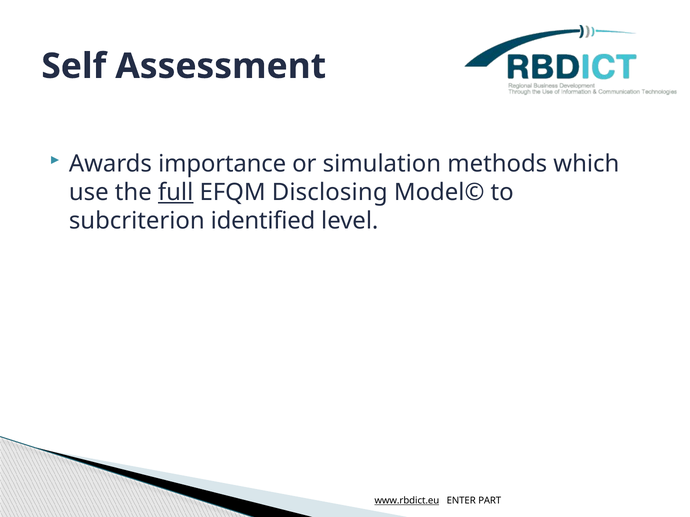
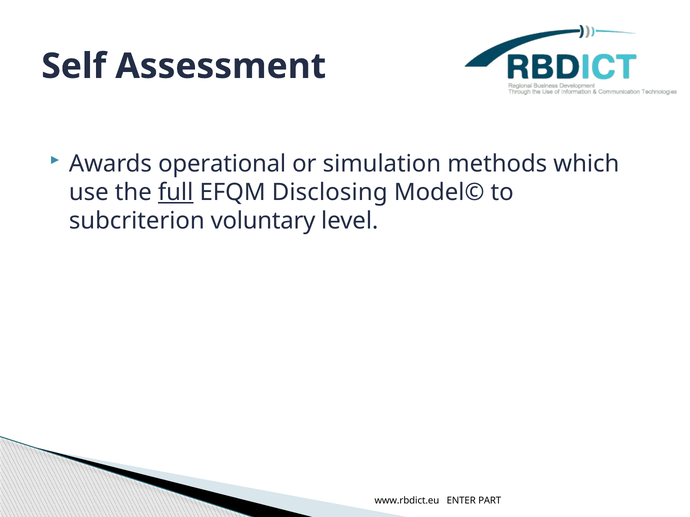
importance: importance -> operational
identified: identified -> voluntary
www.rbdict.eu underline: present -> none
